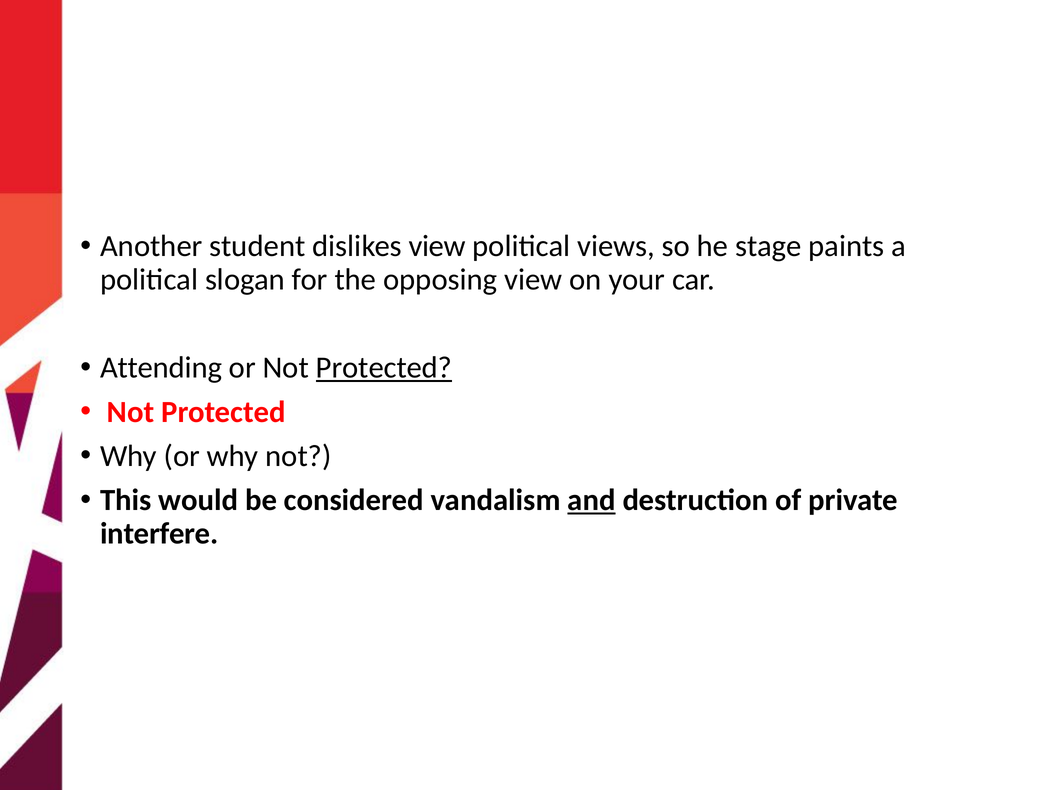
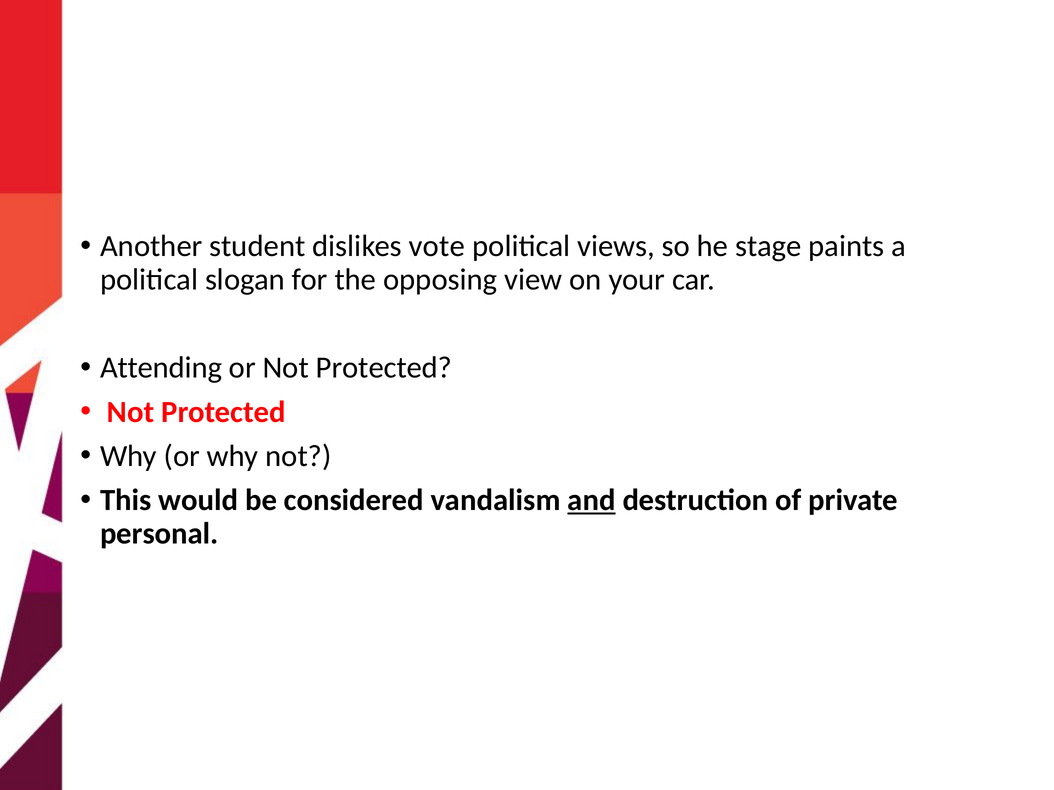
dislikes view: view -> vote
Protected at (384, 368) underline: present -> none
interfere: interfere -> personal
